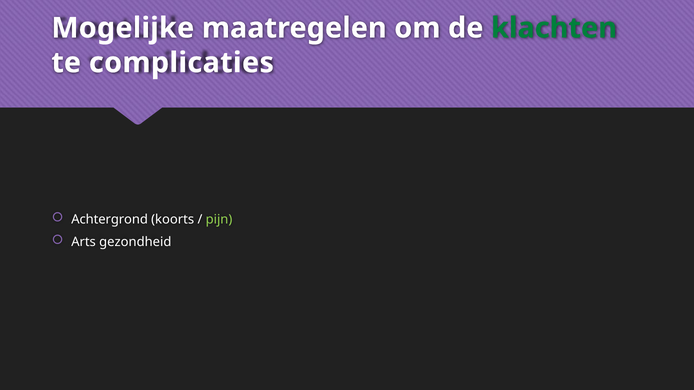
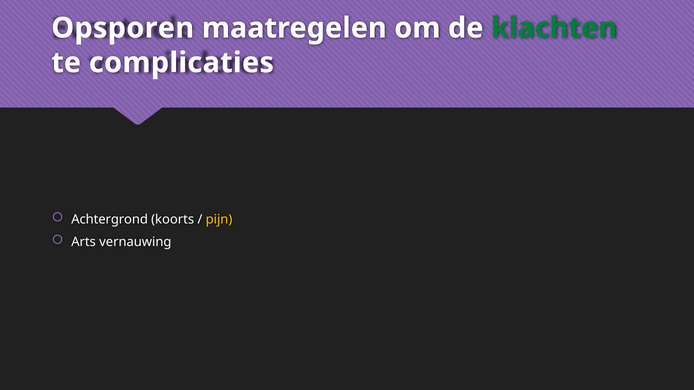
Mogelijke: Mogelijke -> Opsporen
pijn colour: light green -> yellow
gezondheid: gezondheid -> vernauwing
